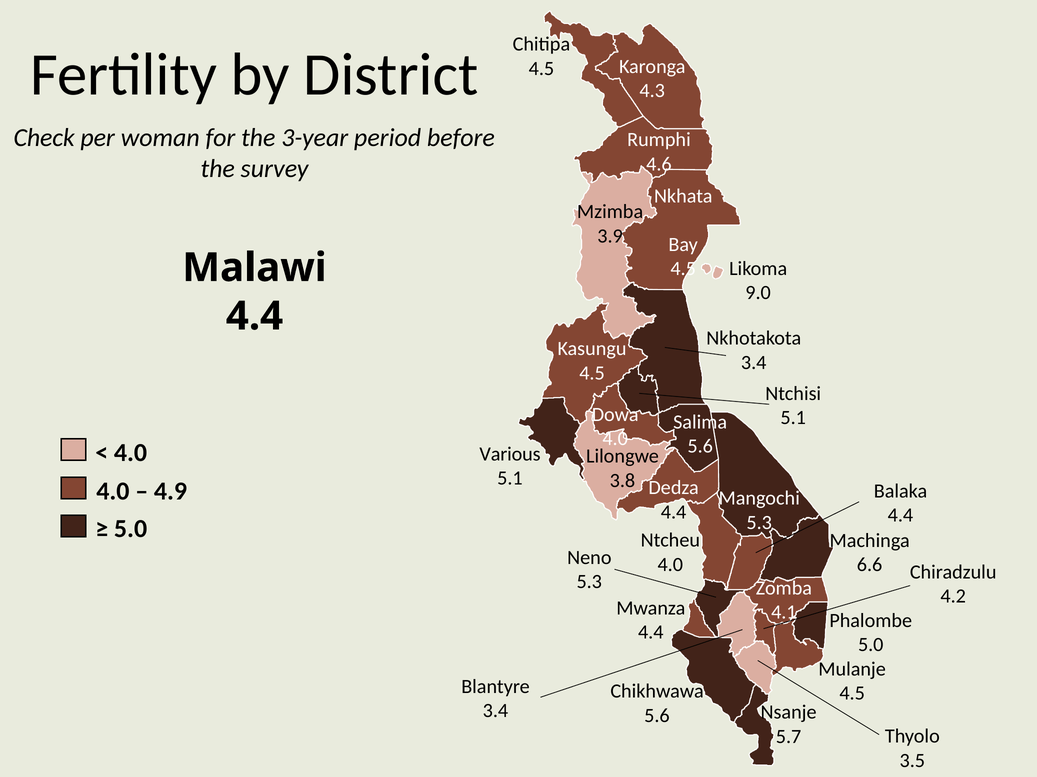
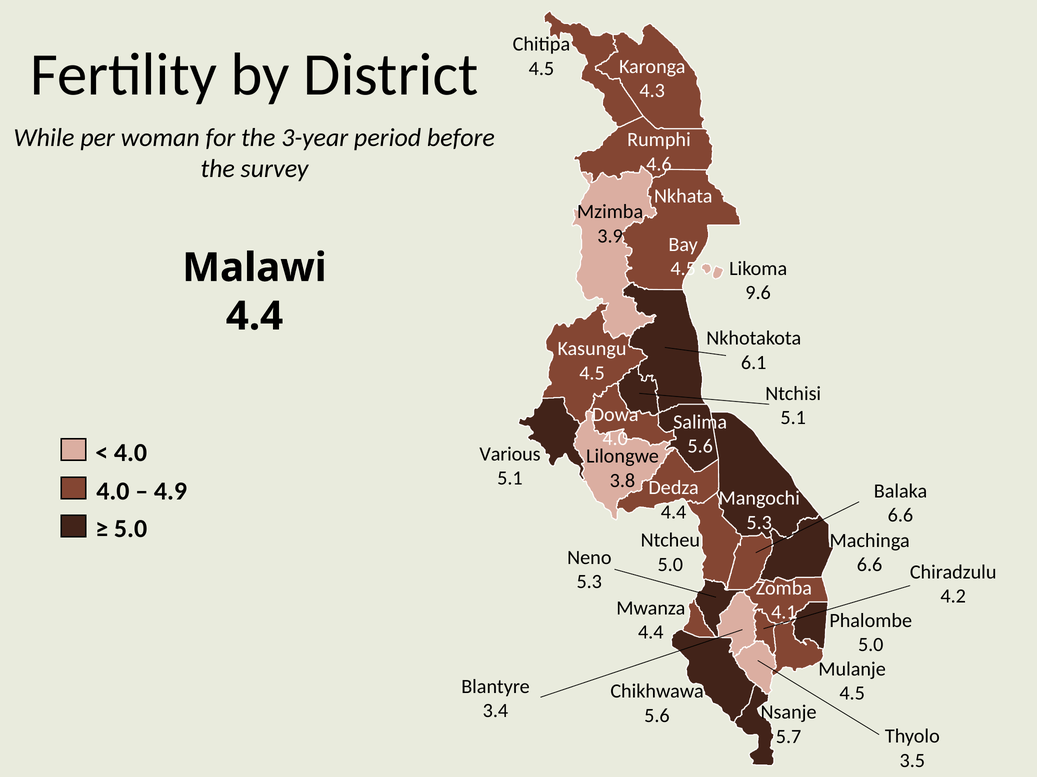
Check: Check -> While
9.0: 9.0 -> 9.6
3.4 at (754, 363): 3.4 -> 6.1
4.4 at (900, 516): 4.4 -> 6.6
4.0 at (670, 565): 4.0 -> 5.0
